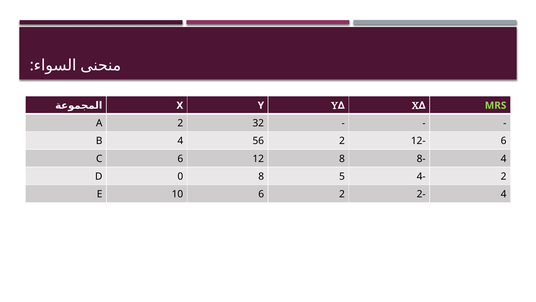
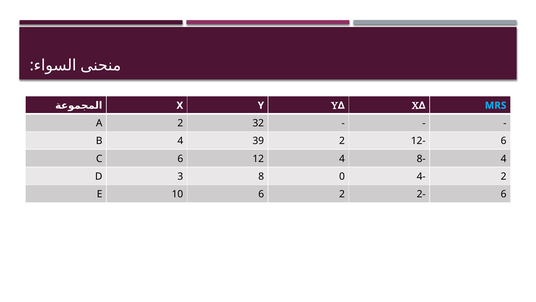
MRS colour: light green -> light blue
56: 56 -> 39
12 8: 8 -> 4
0: 0 -> 3
5: 5 -> 0
2 4: 4 -> 6
